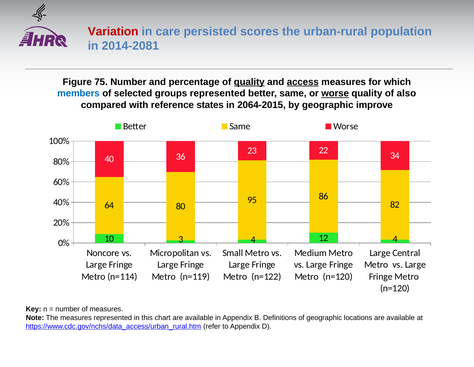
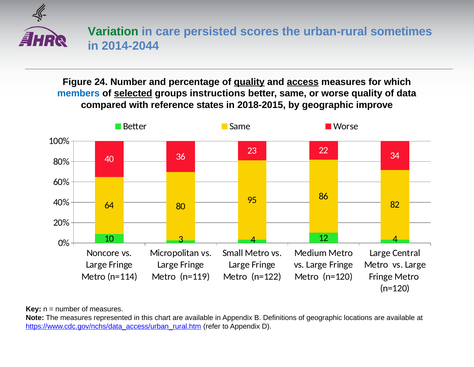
Variation colour: red -> green
population: population -> sometimes
2014-2081: 2014-2081 -> 2014-2044
75: 75 -> 24
selected underline: none -> present
groups represented: represented -> instructions
worse at (335, 93) underline: present -> none
also: also -> data
2064-2015: 2064-2015 -> 2018-2015
